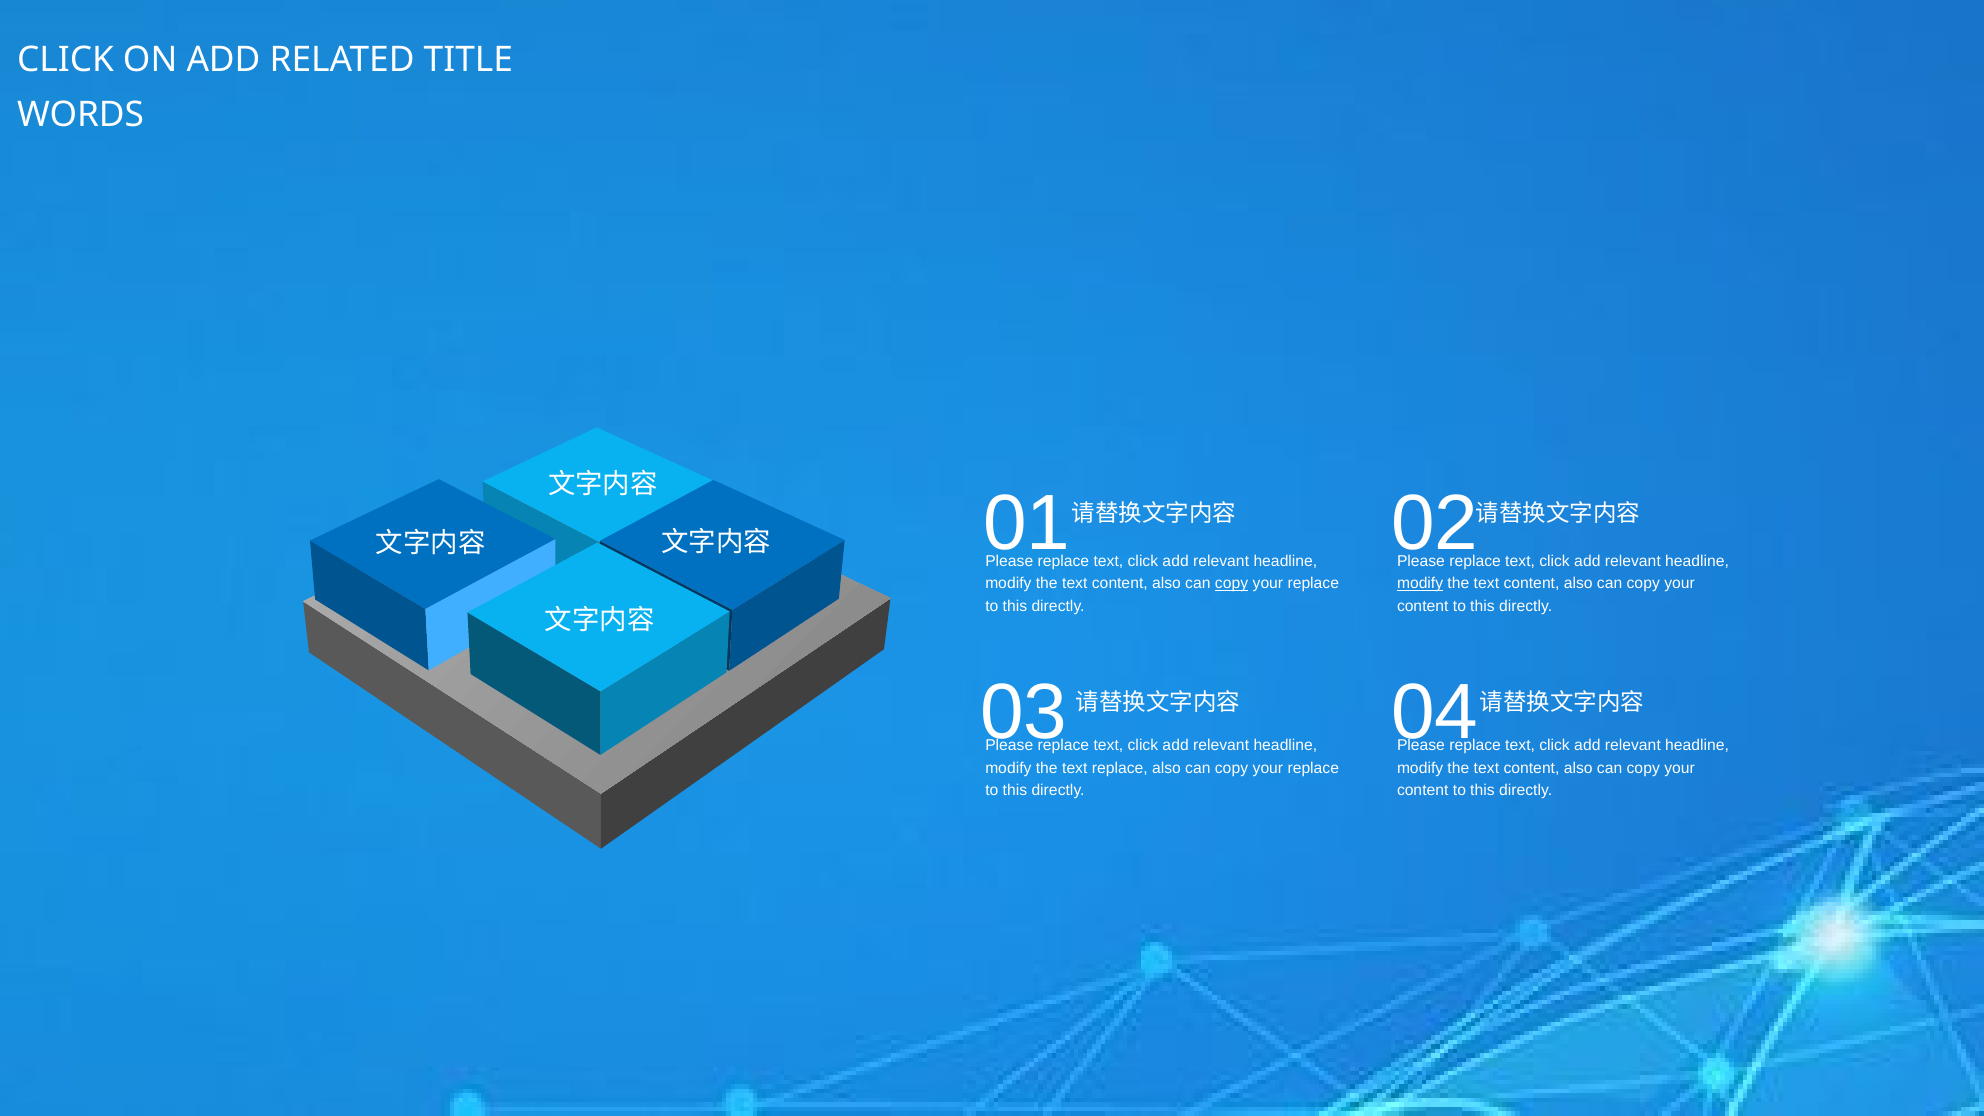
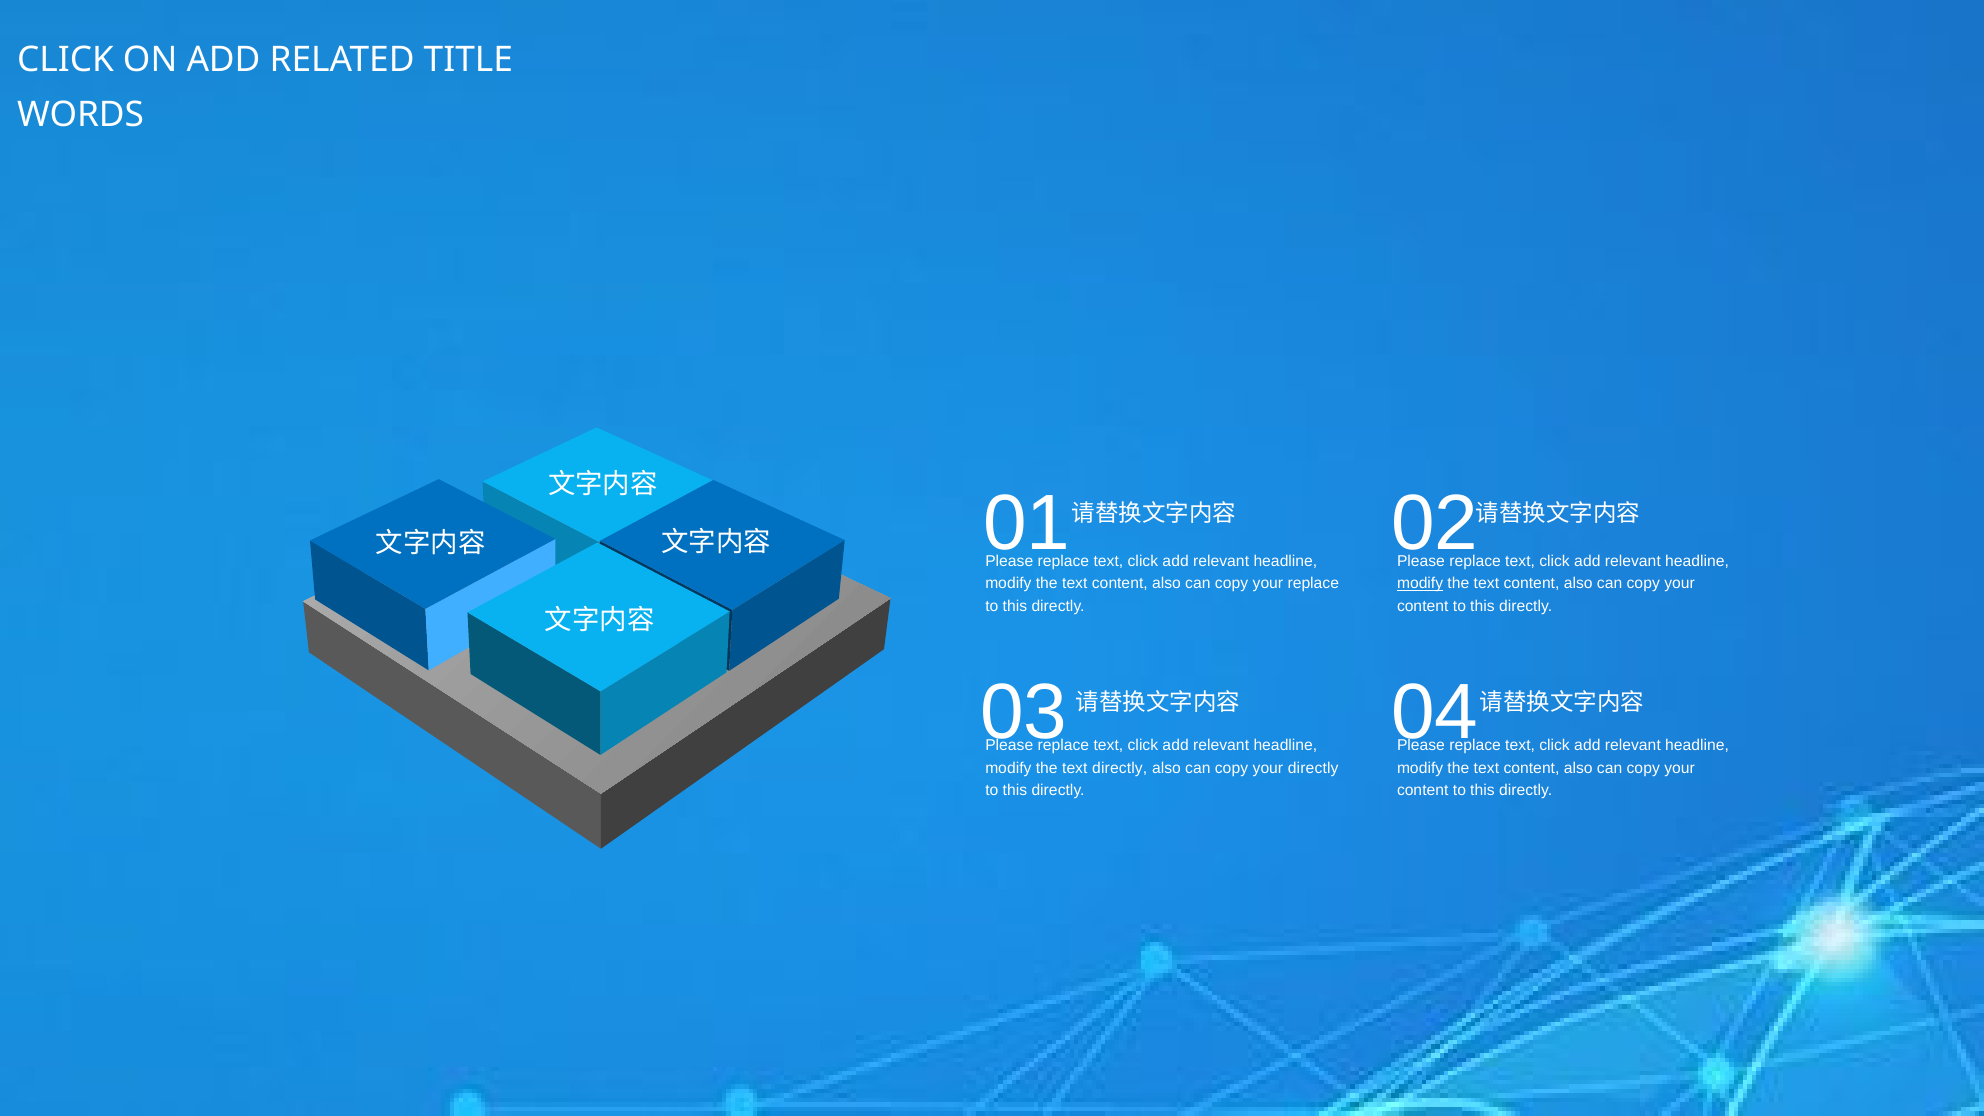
copy at (1232, 584) underline: present -> none
text replace: replace -> directly
replace at (1313, 768): replace -> directly
